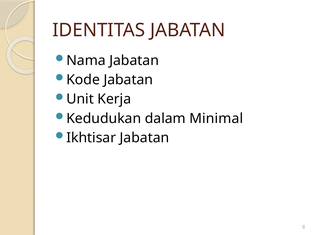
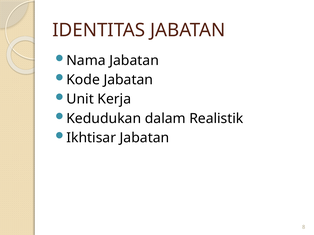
Minimal: Minimal -> Realistik
